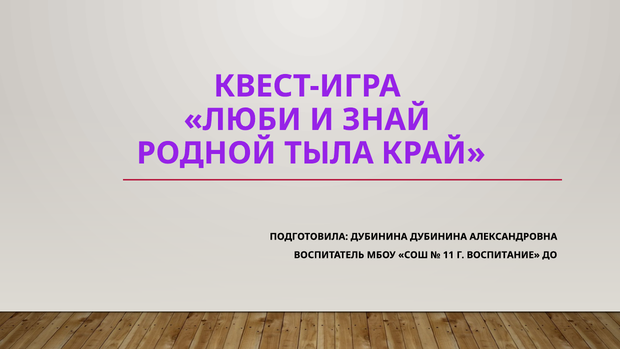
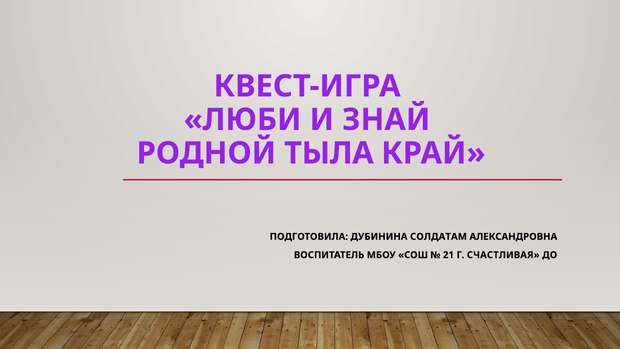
ДУБИНИНА ДУБИНИНА: ДУБИНИНА -> СОЛДАТАМ
11: 11 -> 21
ВОСПИТАНИЕ: ВОСПИТАНИЕ -> СЧАСТЛИВАЯ
